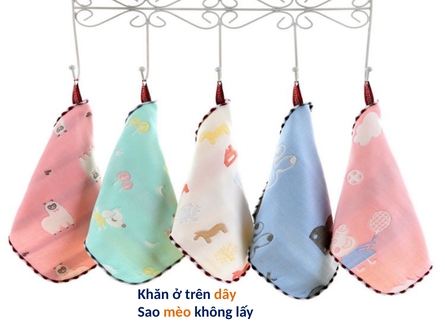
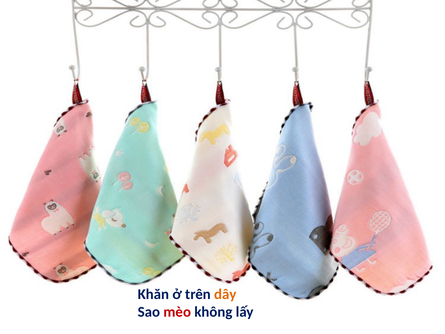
mèo colour: orange -> red
